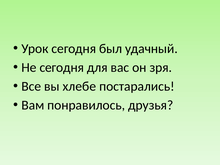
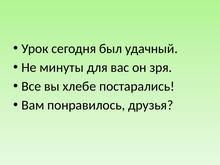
Не сегодня: сегодня -> минуты
